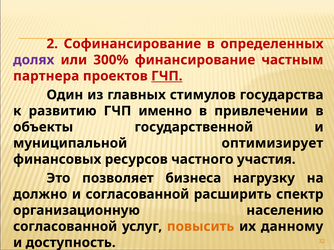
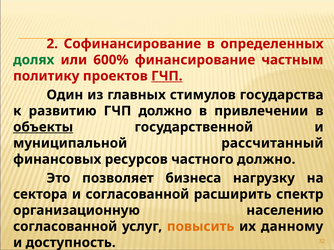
долях colour: purple -> green
300%: 300% -> 600%
партнера: партнера -> политику
ГЧП именно: именно -> должно
объекты underline: none -> present
оптимизирует: оптимизирует -> рассчитанный
частного участия: участия -> должно
должно: должно -> сектора
